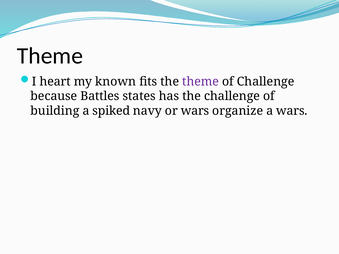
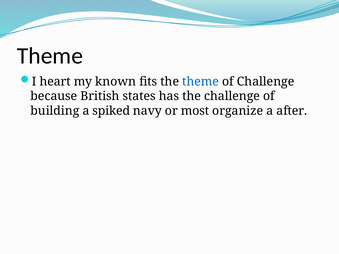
theme at (201, 82) colour: purple -> blue
Battles: Battles -> British
or wars: wars -> most
a wars: wars -> after
